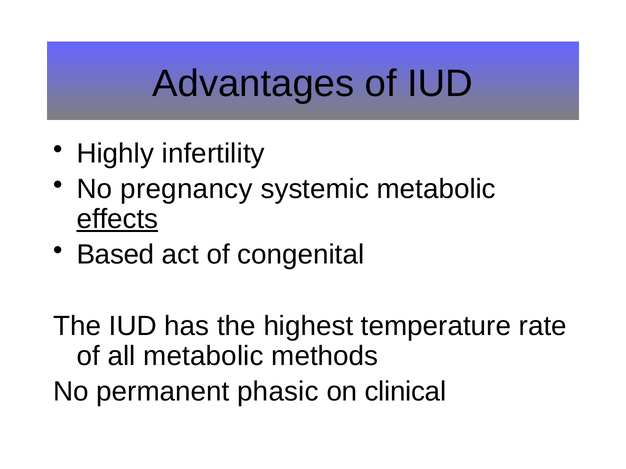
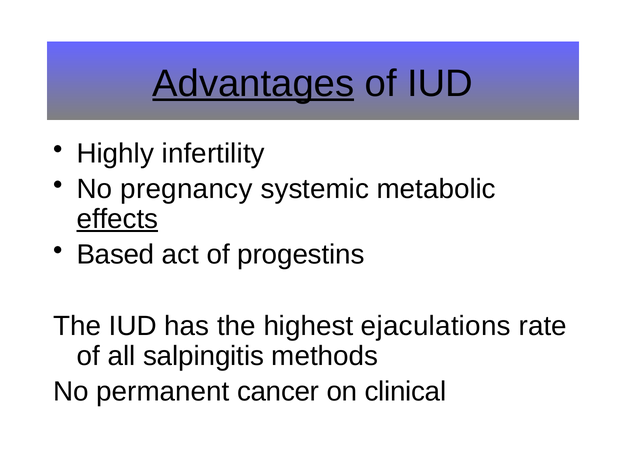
Advantages underline: none -> present
congenital: congenital -> progestins
temperature: temperature -> ejaculations
all metabolic: metabolic -> salpingitis
phasic: phasic -> cancer
